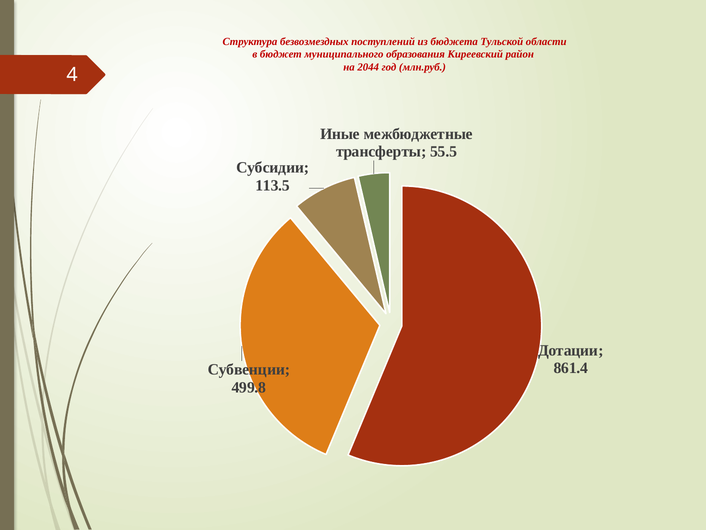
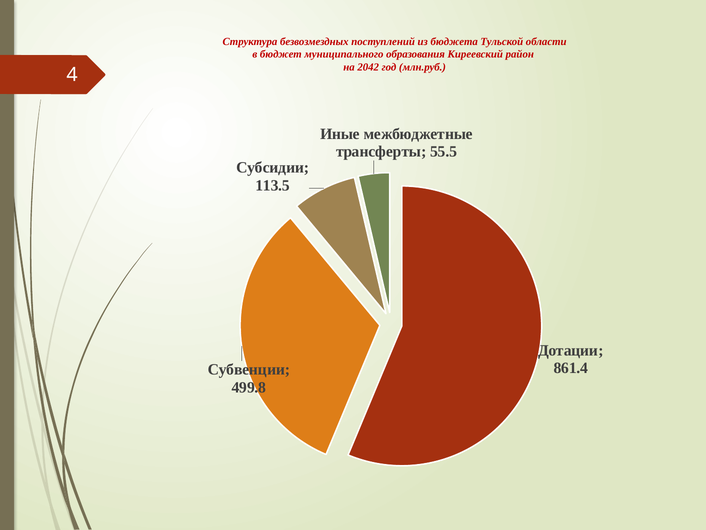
2044: 2044 -> 2042
